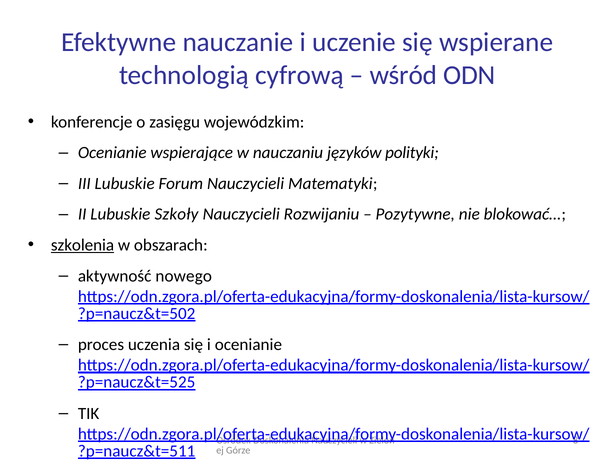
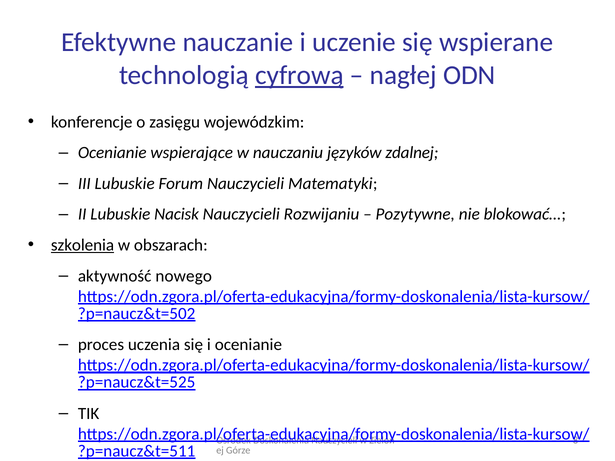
cyfrową underline: none -> present
wśród: wśród -> nagłej
polityki: polityki -> zdalnej
Szkoły: Szkoły -> Nacisk
